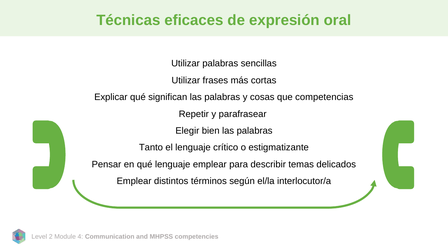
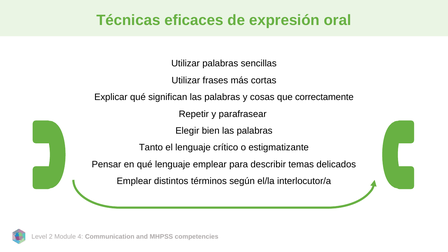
competencias: competencias -> correctamente
